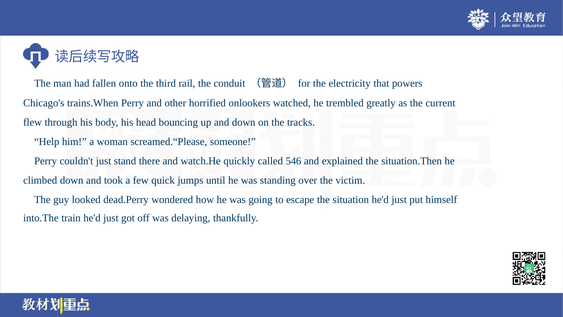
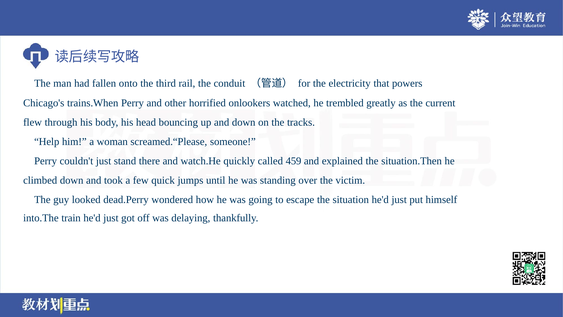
546: 546 -> 459
